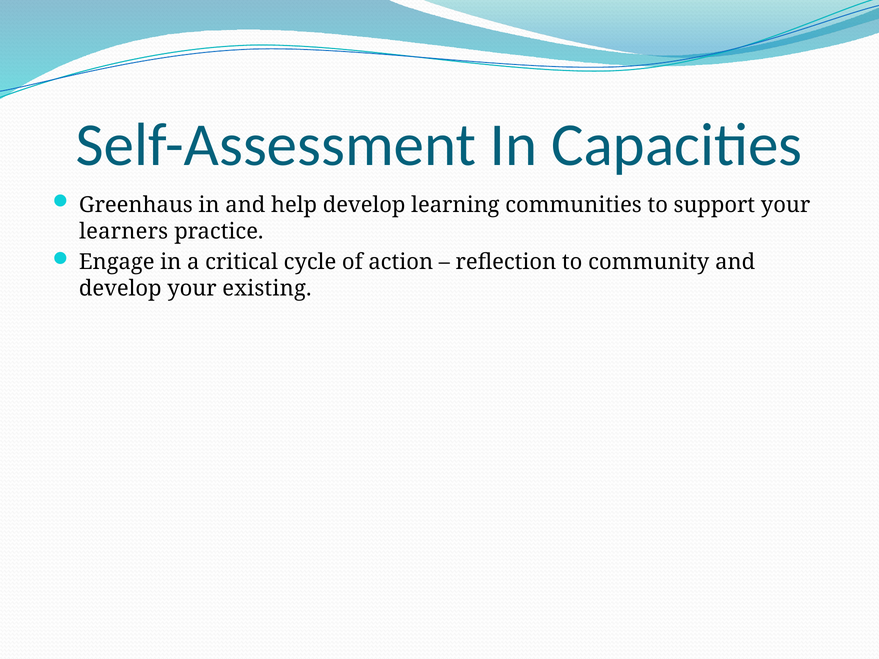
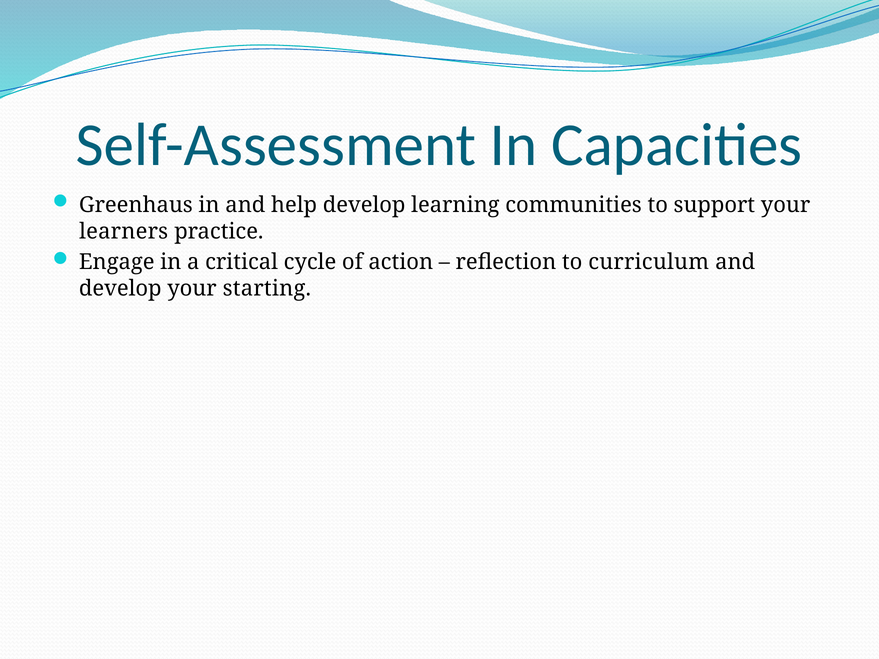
community: community -> curriculum
existing: existing -> starting
